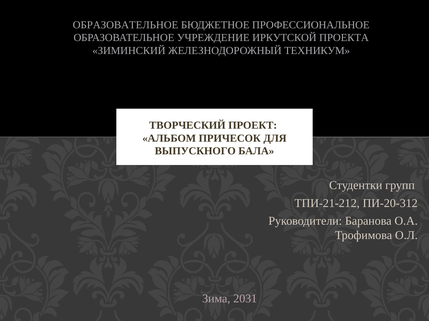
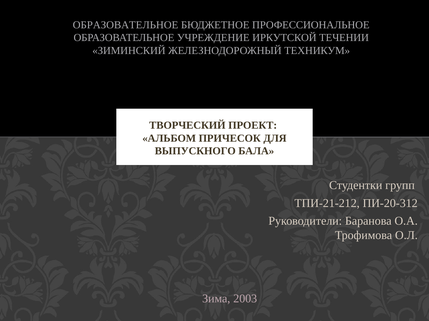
ПРОЕКТА: ПРОЕКТА -> ТЕЧЕНИИ
2031: 2031 -> 2003
